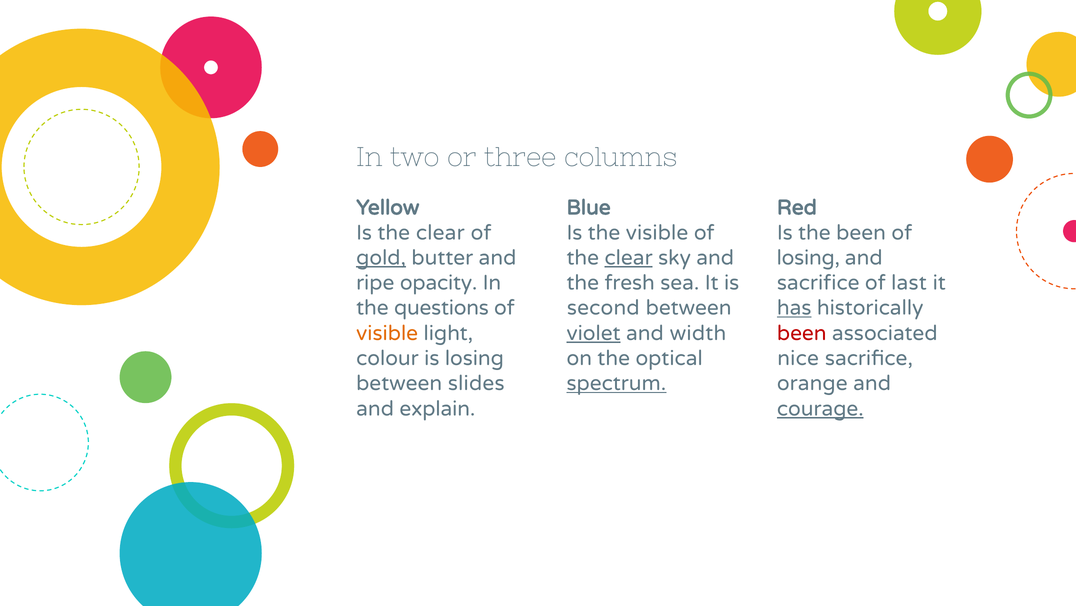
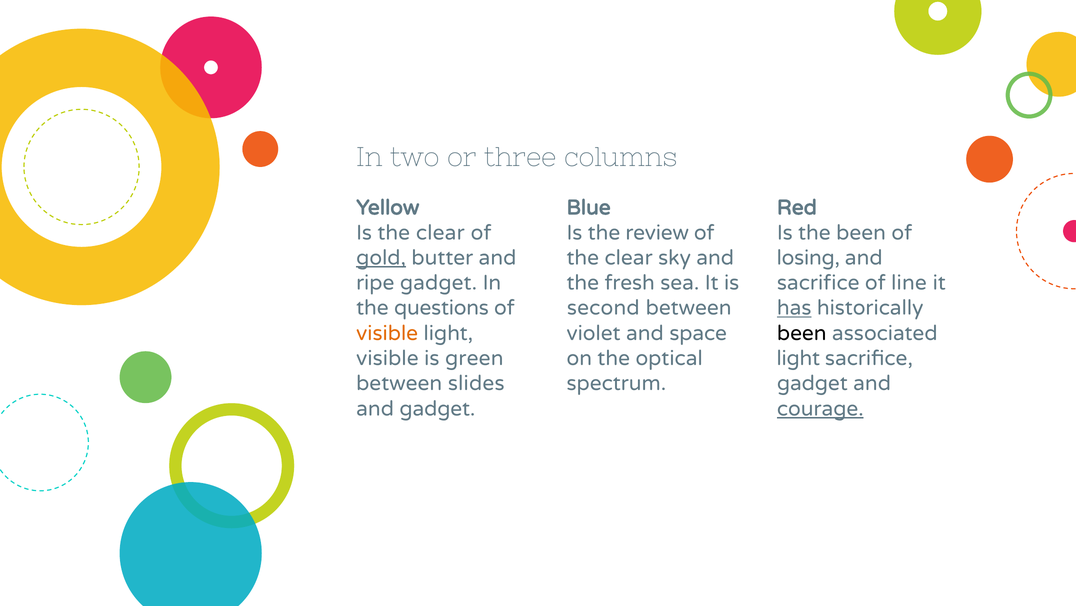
the visible: visible -> review
clear at (629, 257) underline: present -> none
ripe opacity: opacity -> gadget
last: last -> line
violet underline: present -> none
width: width -> space
been at (802, 333) colour: red -> black
colour at (387, 358): colour -> visible
is losing: losing -> green
nice at (798, 358): nice -> light
spectrum underline: present -> none
orange at (812, 383): orange -> gadget
and explain: explain -> gadget
